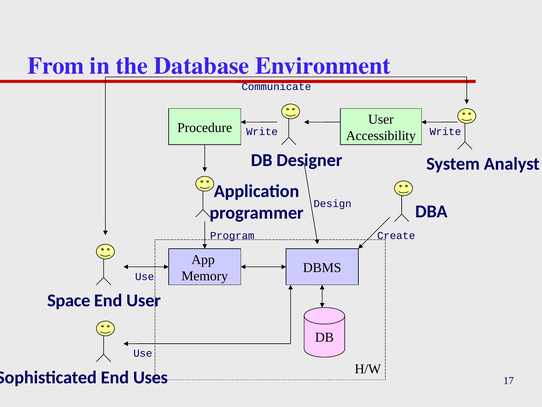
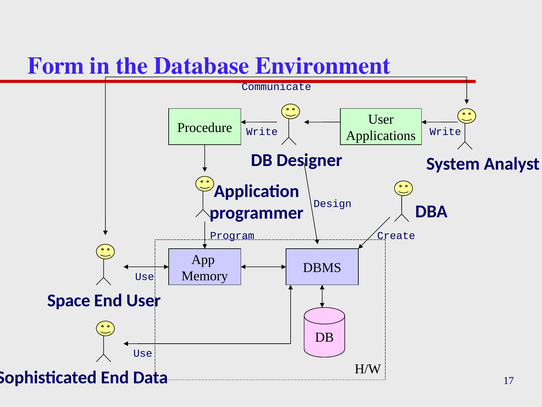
From: From -> Form
Accessibility: Accessibility -> Applications
Uses: Uses -> Data
